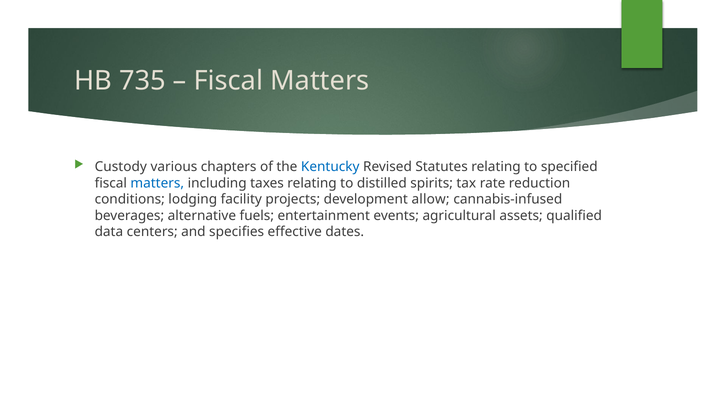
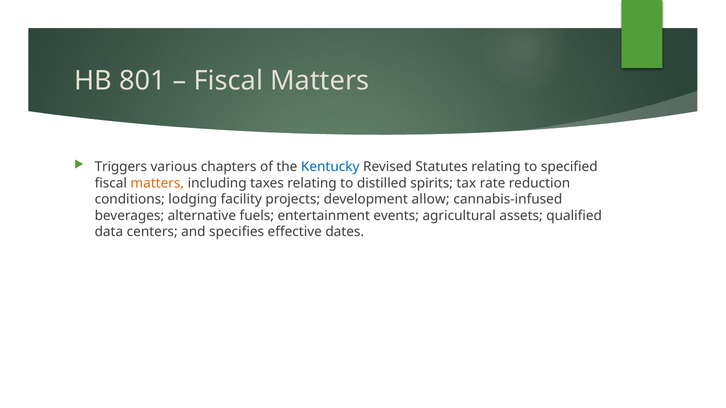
735: 735 -> 801
Custody: Custody -> Triggers
matters at (157, 183) colour: blue -> orange
